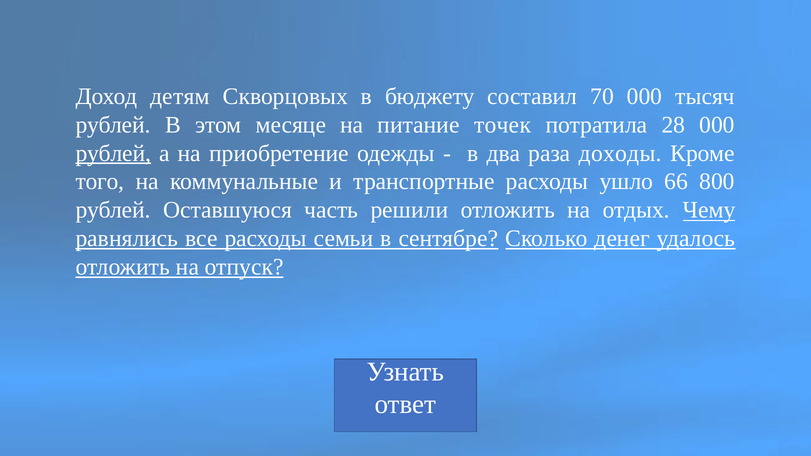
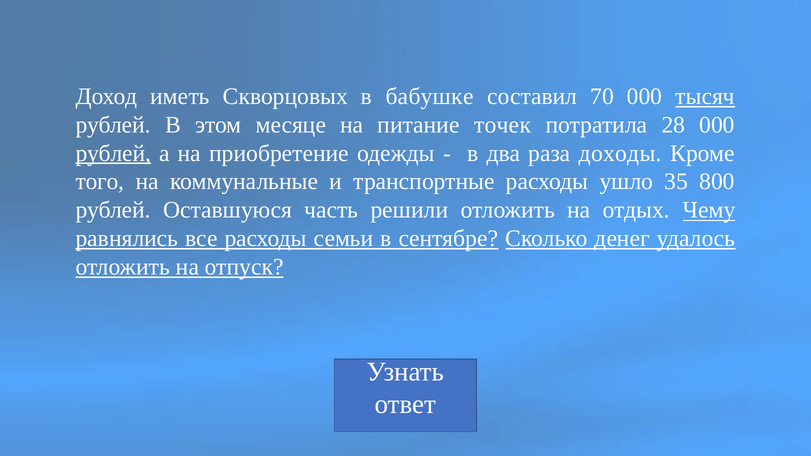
детям: детям -> иметь
бюджету: бюджету -> бабушке
тысяч underline: none -> present
66: 66 -> 35
